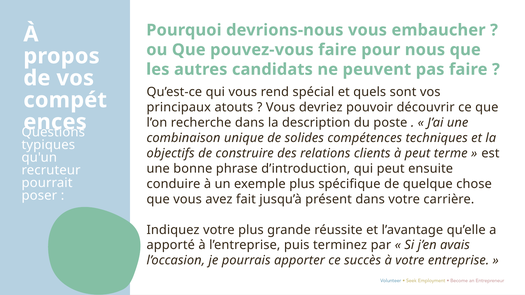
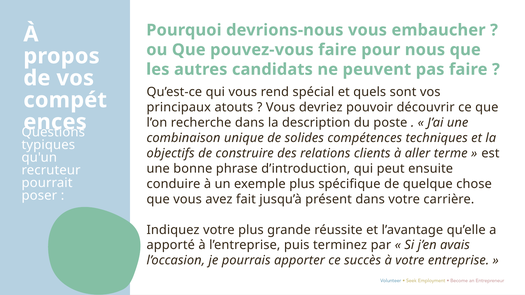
peut: peut -> aller
